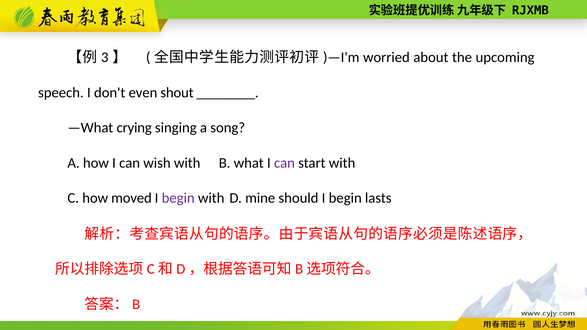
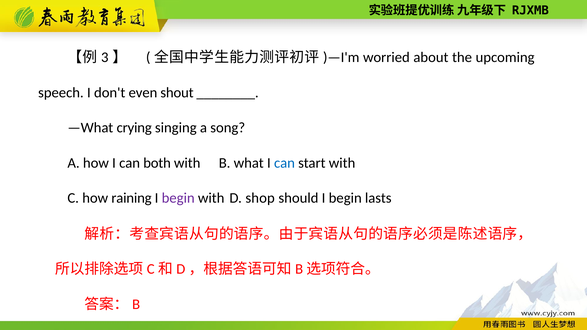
wish: wish -> both
can at (284, 163) colour: purple -> blue
moved: moved -> raining
mine: mine -> shop
